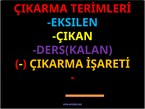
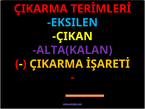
DERS(KALAN: DERS(KALAN -> ALTA(KALAN
